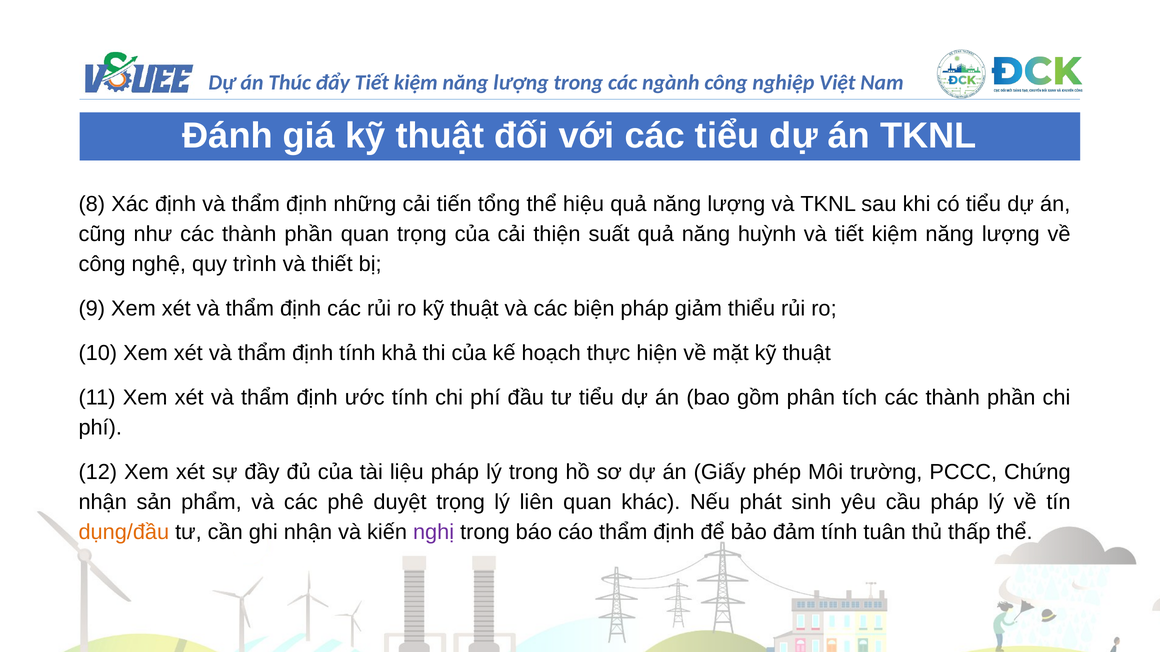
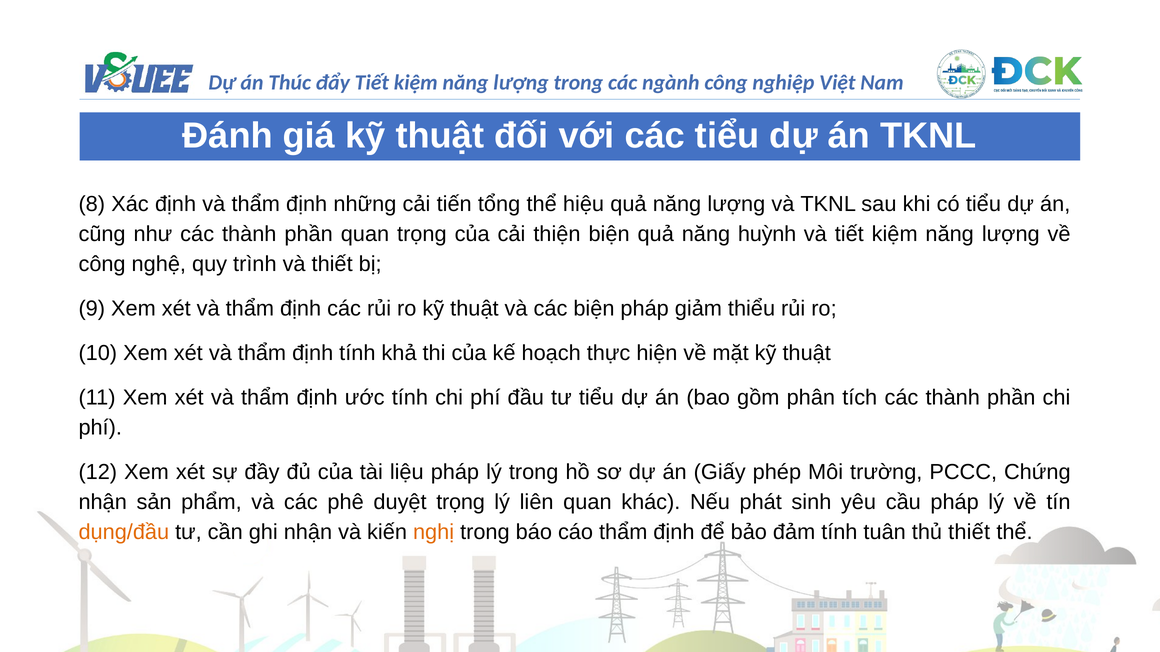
thiện suất: suất -> biện
nghị colour: purple -> orange
thủ thấp: thấp -> thiết
